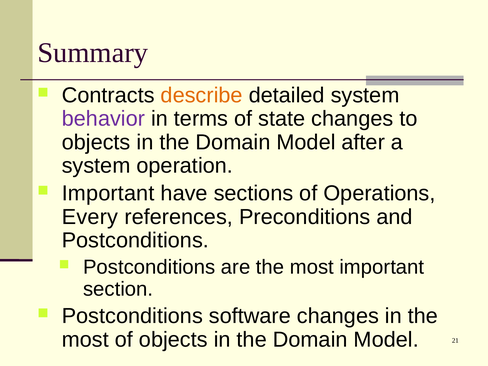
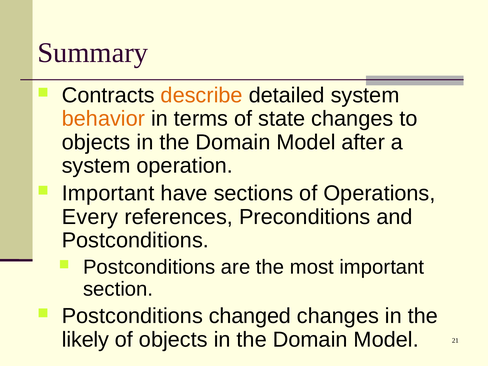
behavior colour: purple -> orange
software: software -> changed
most at (85, 340): most -> likely
